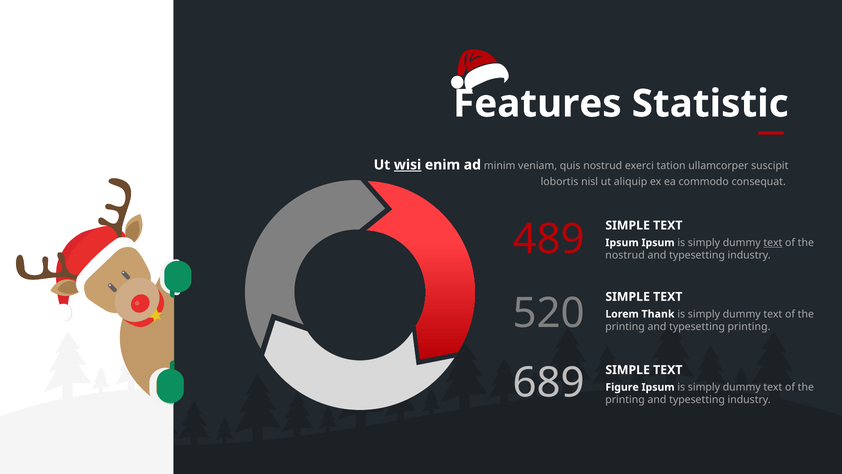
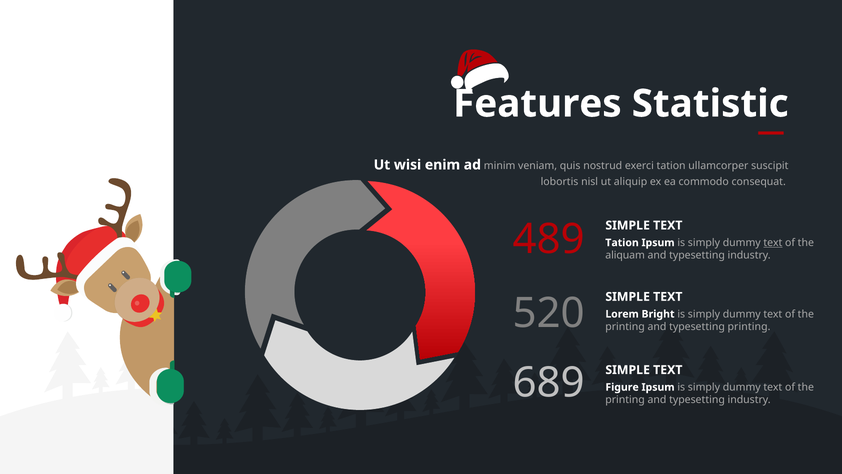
wisi underline: present -> none
Ipsum at (622, 243): Ipsum -> Tation
nostrud at (625, 255): nostrud -> aliquam
Thank: Thank -> Bright
